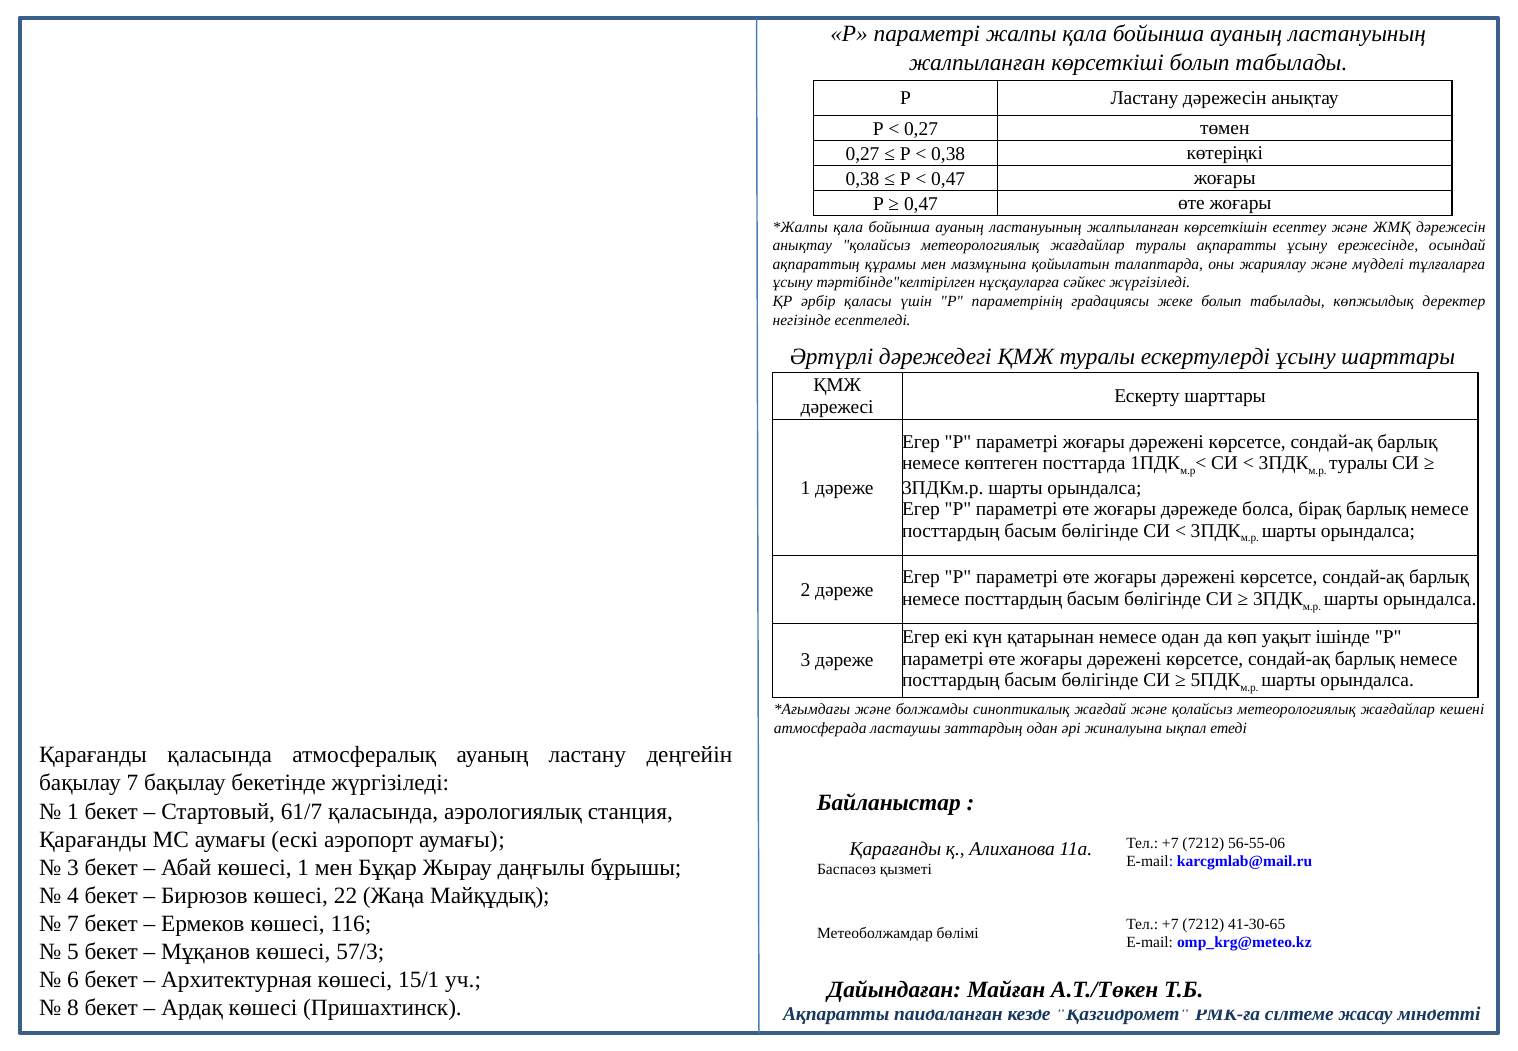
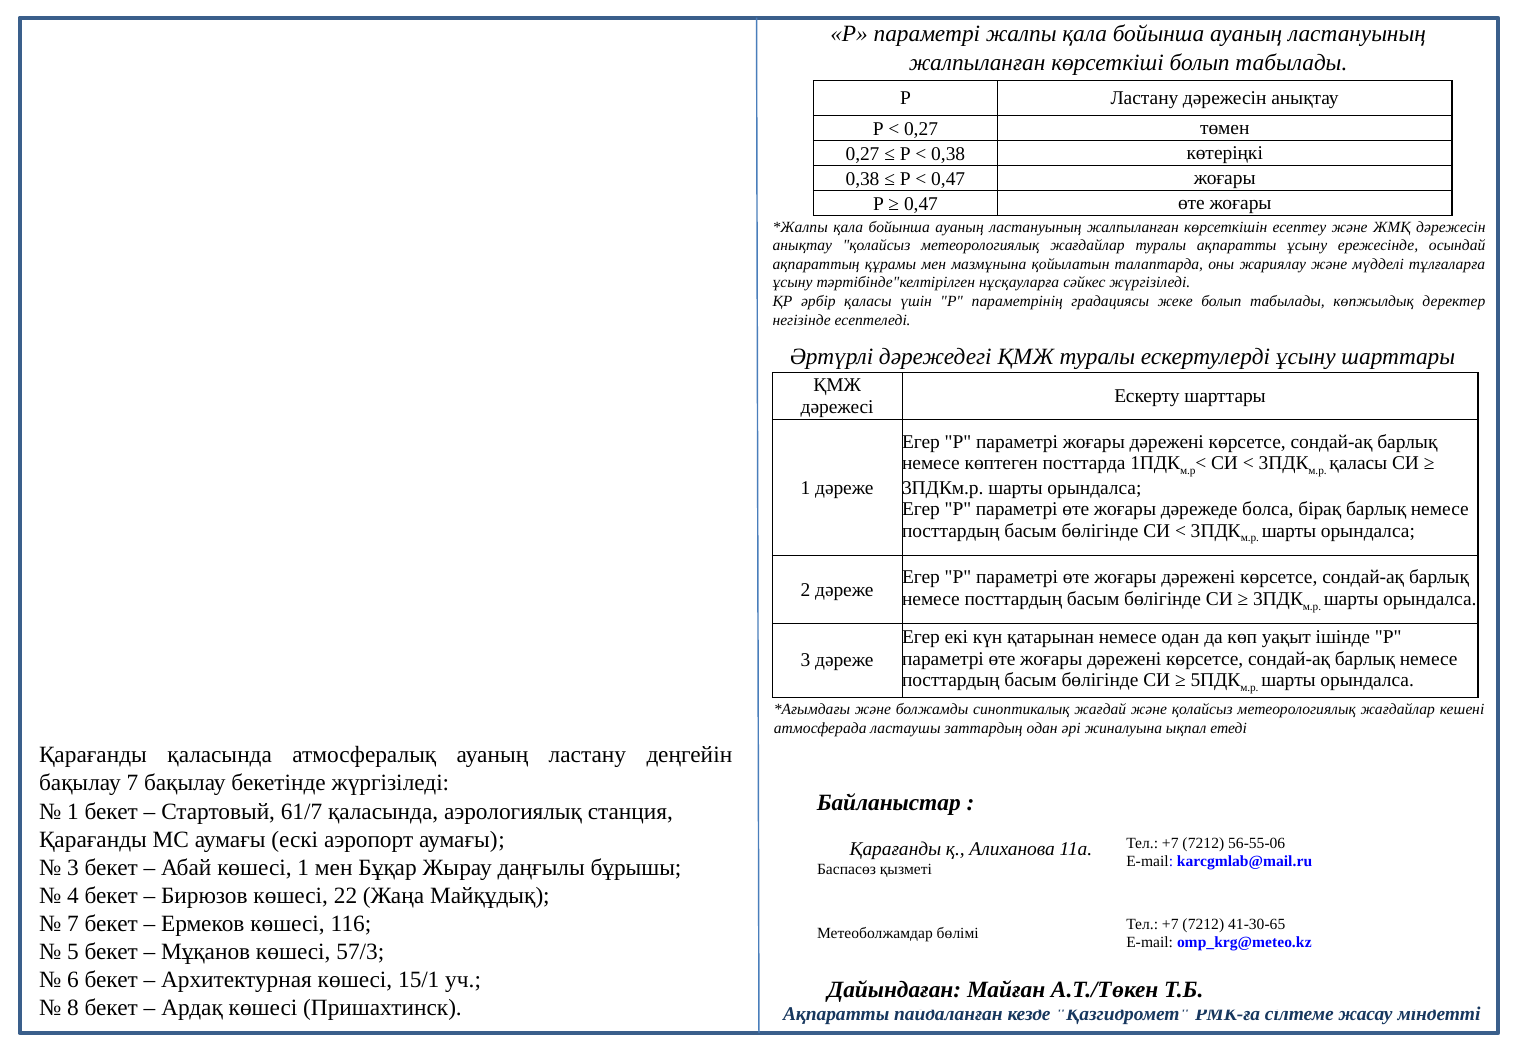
туралы at (1358, 463): туралы -> қаласы
